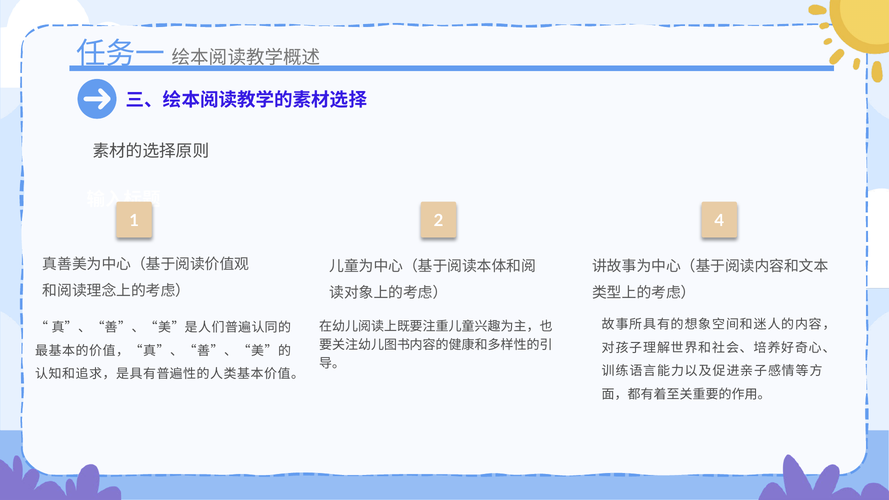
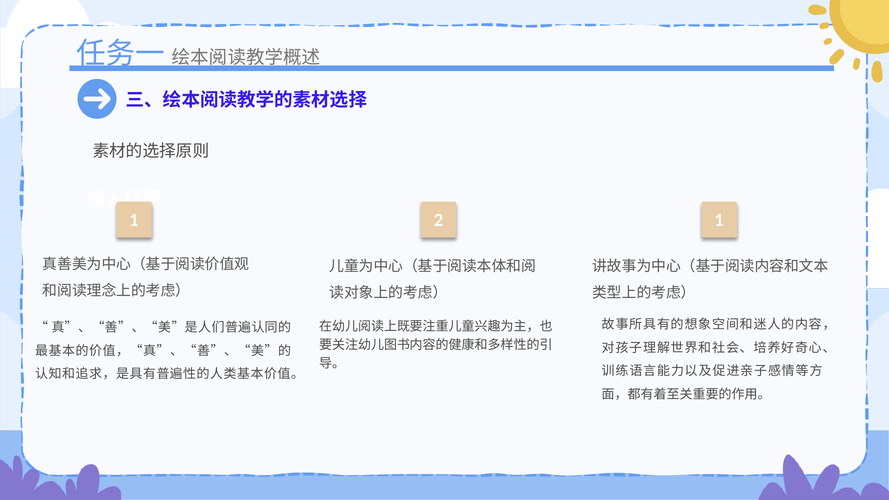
2 4: 4 -> 1
